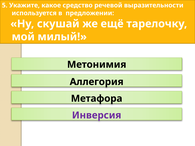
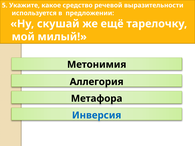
Инверсия colour: purple -> blue
